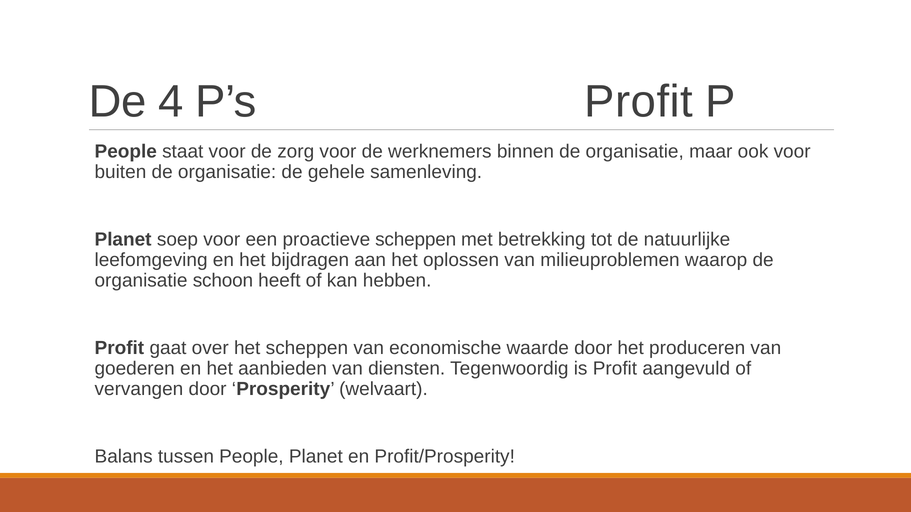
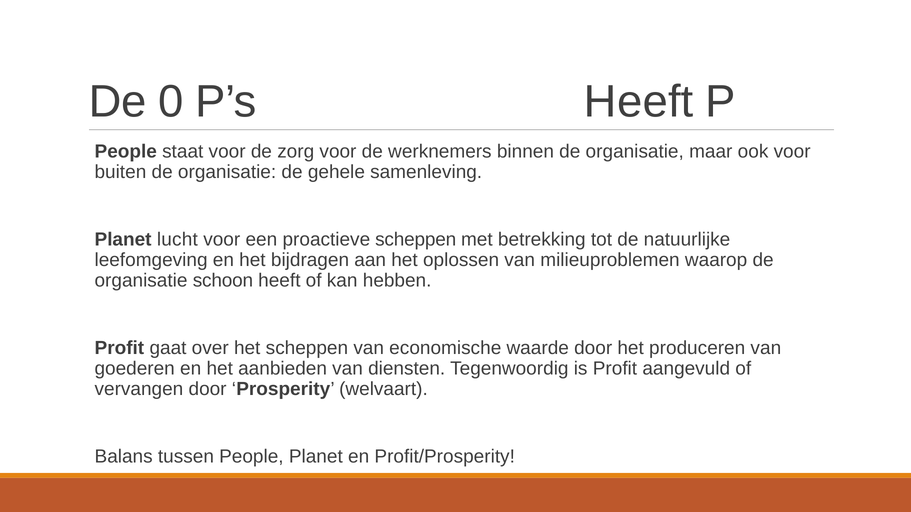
4: 4 -> 0
P’s Profit: Profit -> Heeft
soep: soep -> lucht
